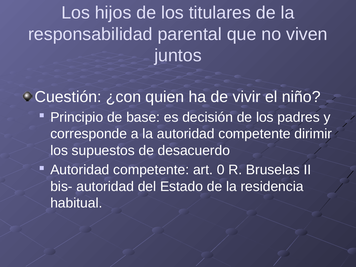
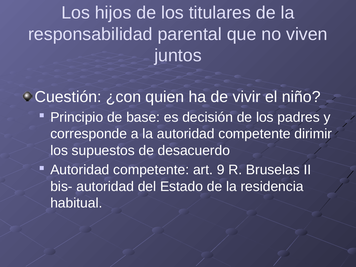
0: 0 -> 9
